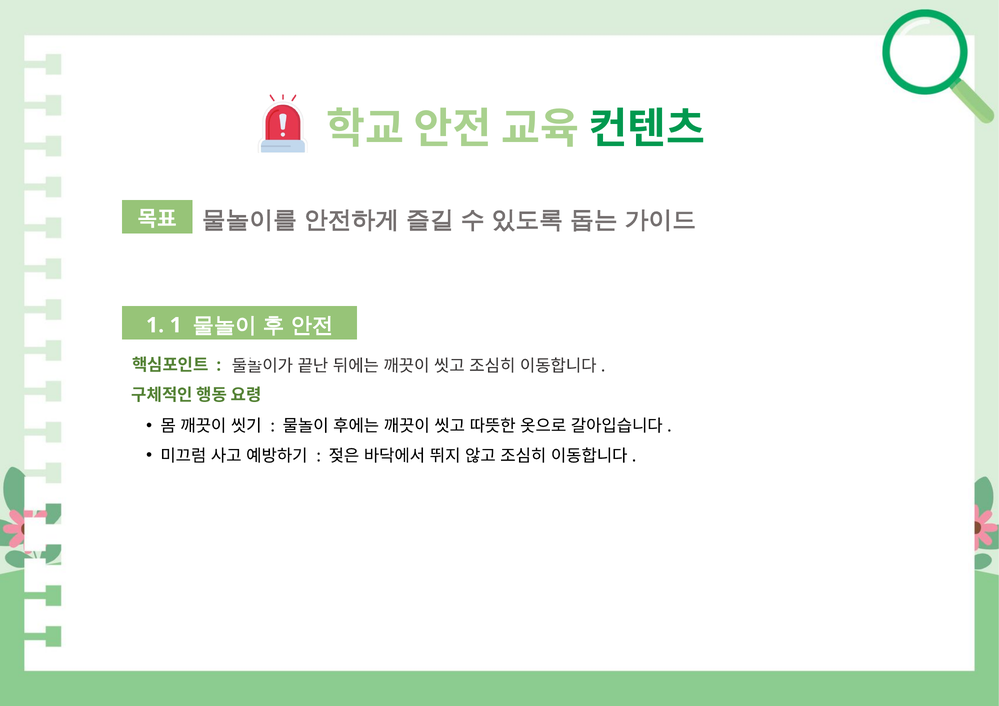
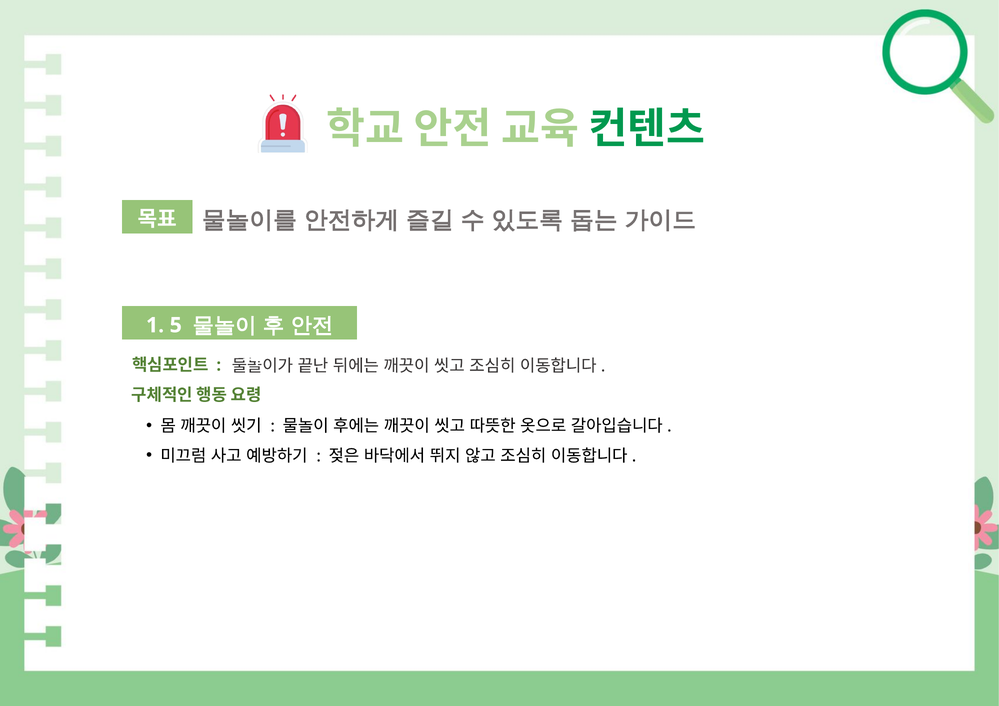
1 1: 1 -> 5
